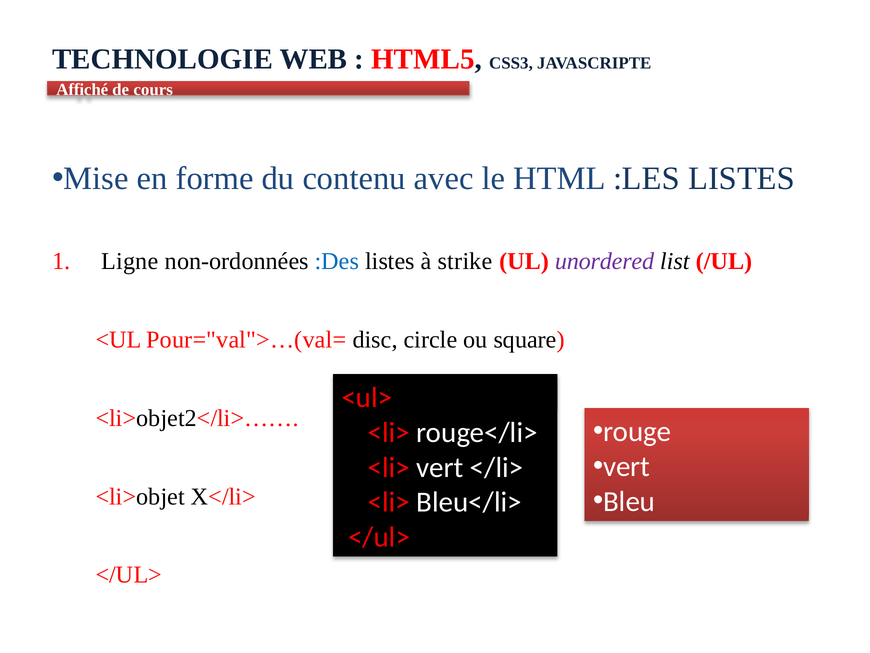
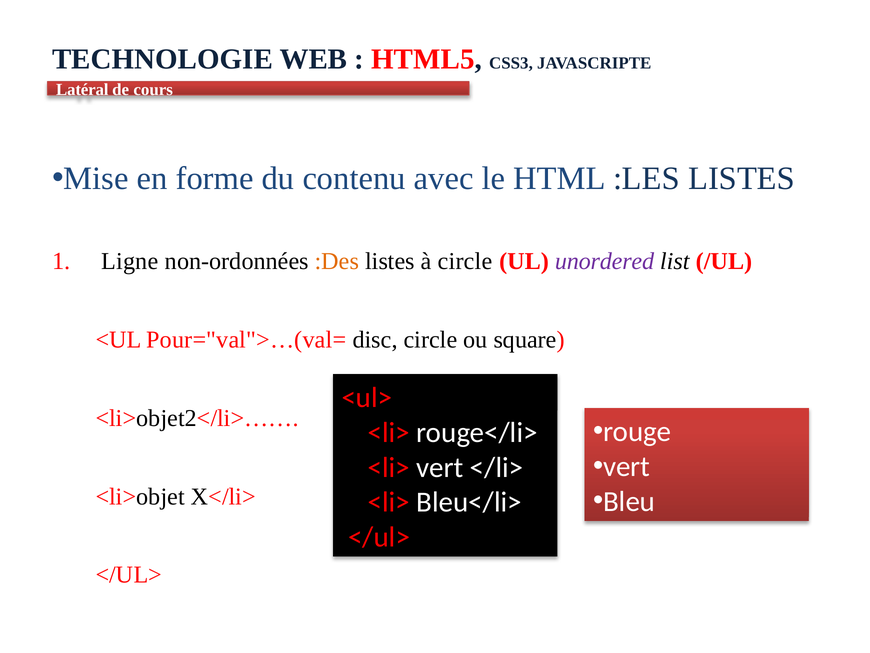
Affiché: Affiché -> Latéral
:Des colour: blue -> orange
à strike: strike -> circle
